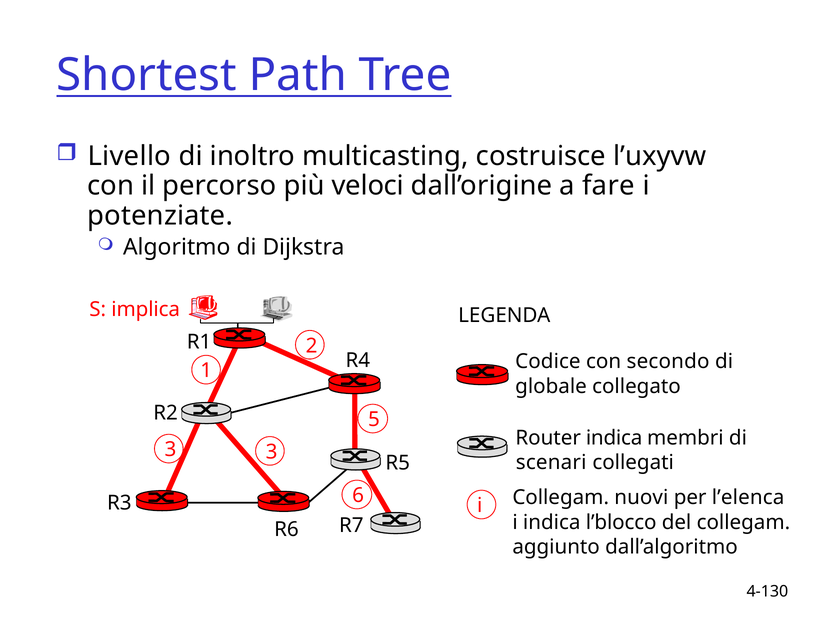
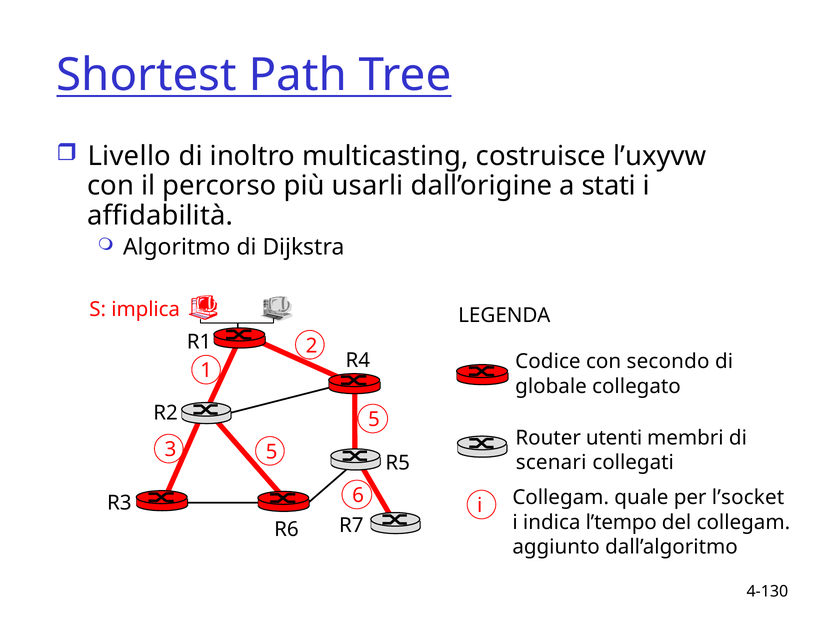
veloci: veloci -> usarli
fare: fare -> stati
potenziate: potenziate -> affidabilità
Router indica: indica -> utenti
3 3: 3 -> 5
nuovi: nuovi -> quale
l’elenca: l’elenca -> l’socket
l’blocco: l’blocco -> l’tempo
